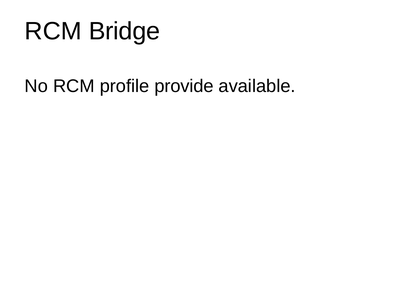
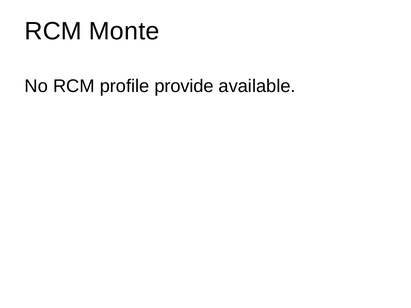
Bridge: Bridge -> Monte
